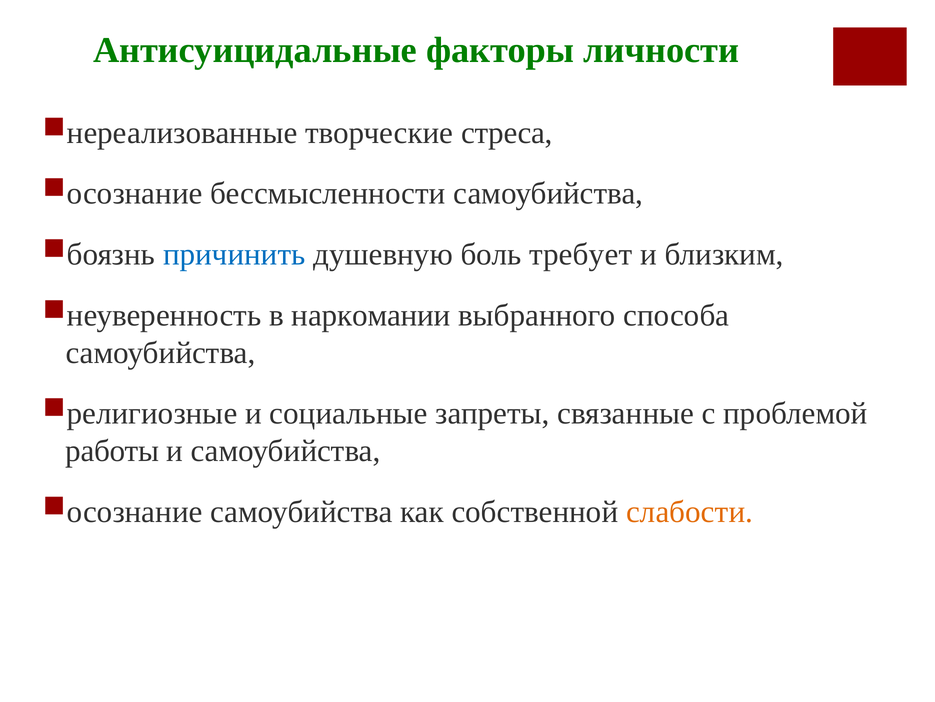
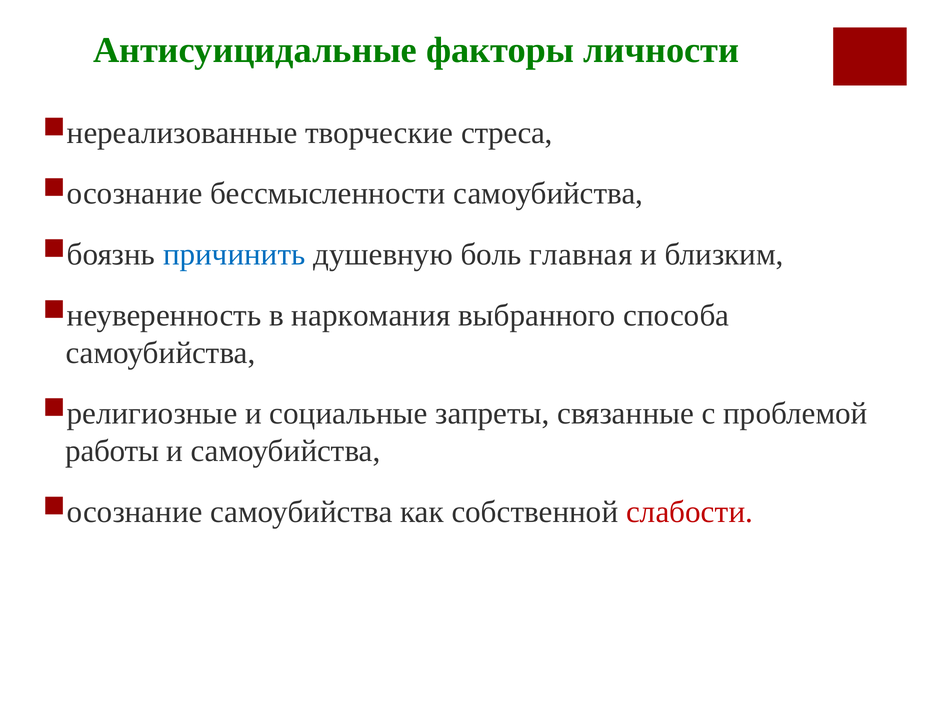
требует: требует -> главная
наркомании: наркомании -> наркомания
слабости colour: orange -> red
